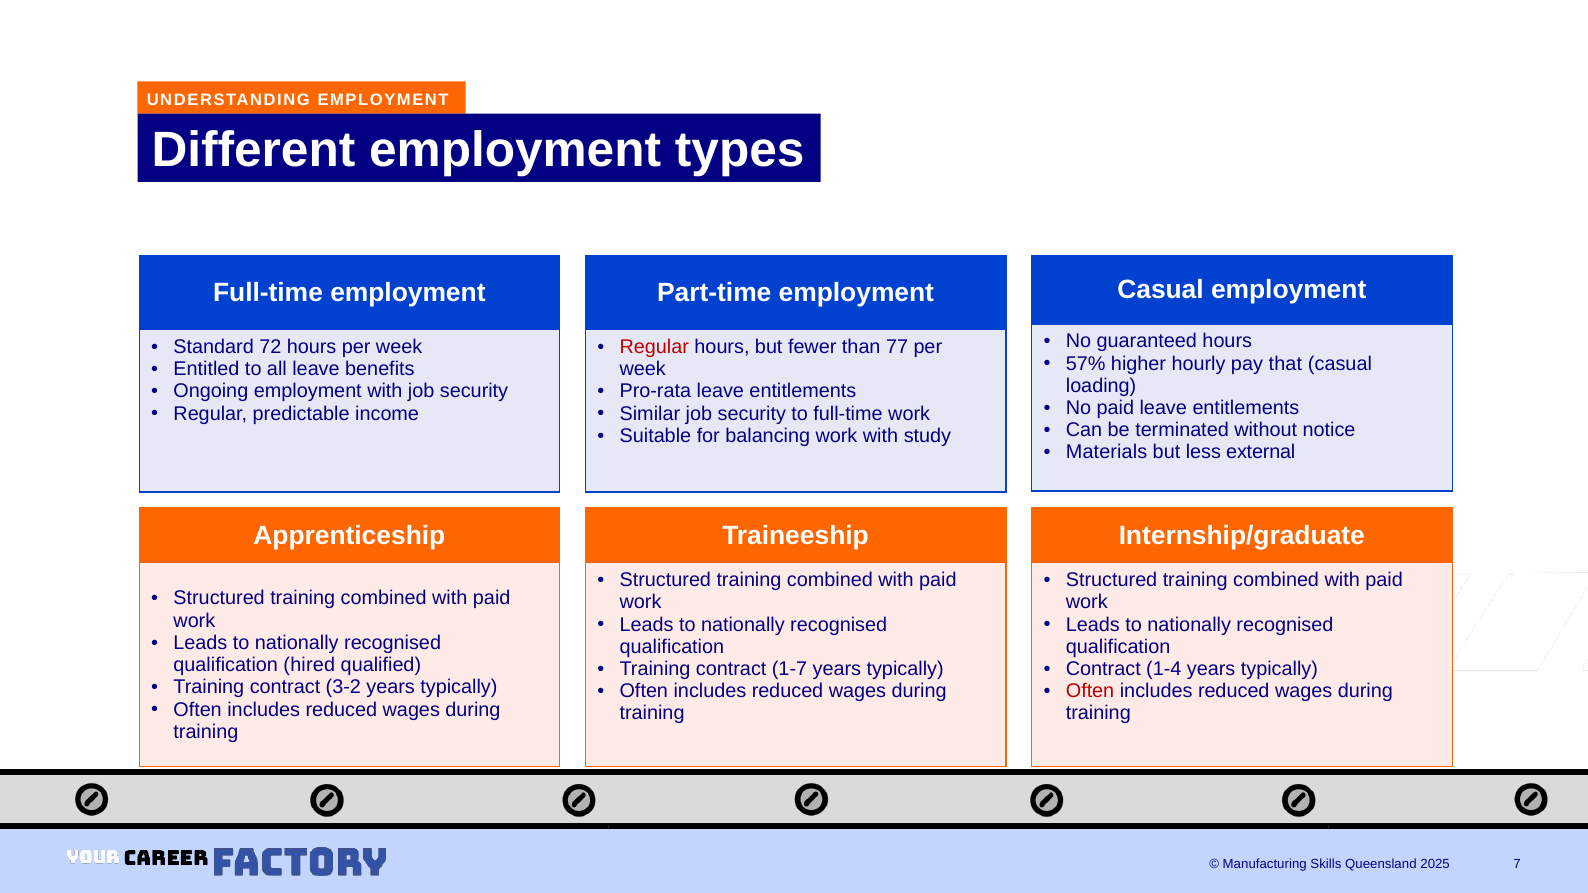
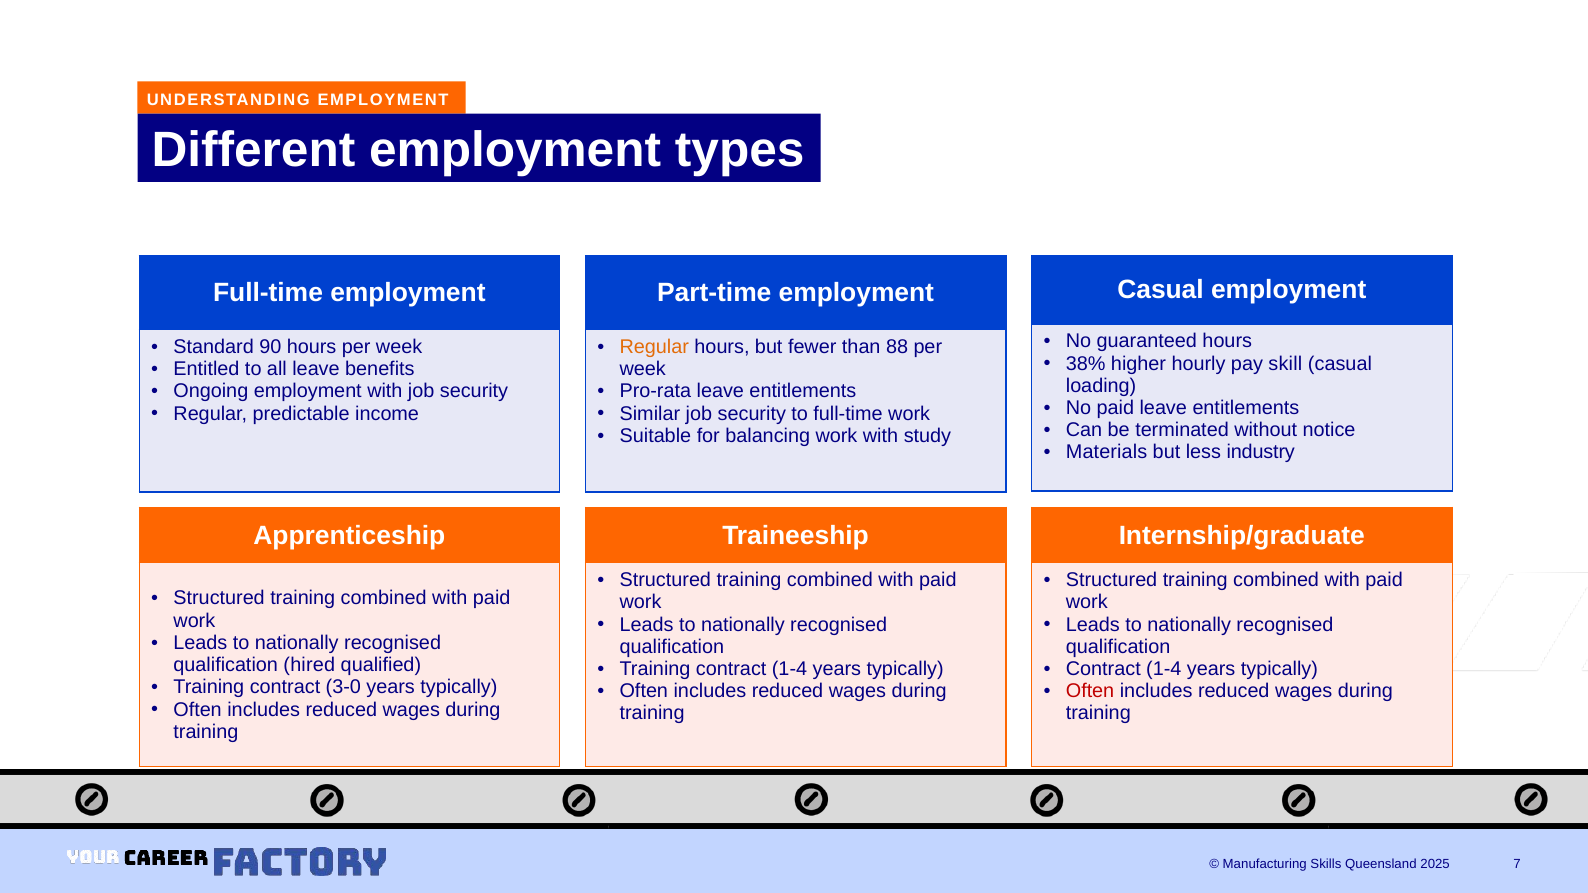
72: 72 -> 90
Regular at (654, 347) colour: red -> orange
77: 77 -> 88
57%: 57% -> 38%
that: that -> skill
external: external -> industry
Training contract 1-7: 1-7 -> 1-4
3-2: 3-2 -> 3-0
